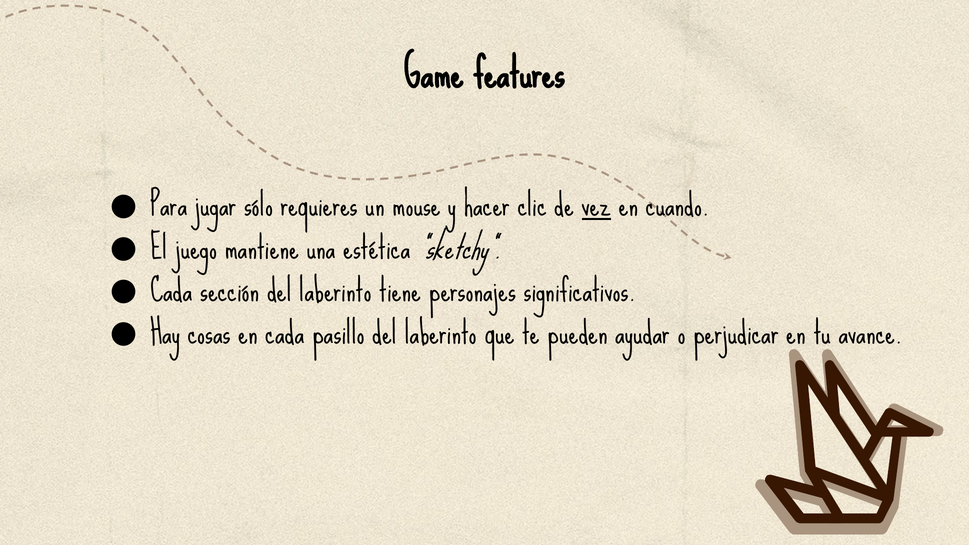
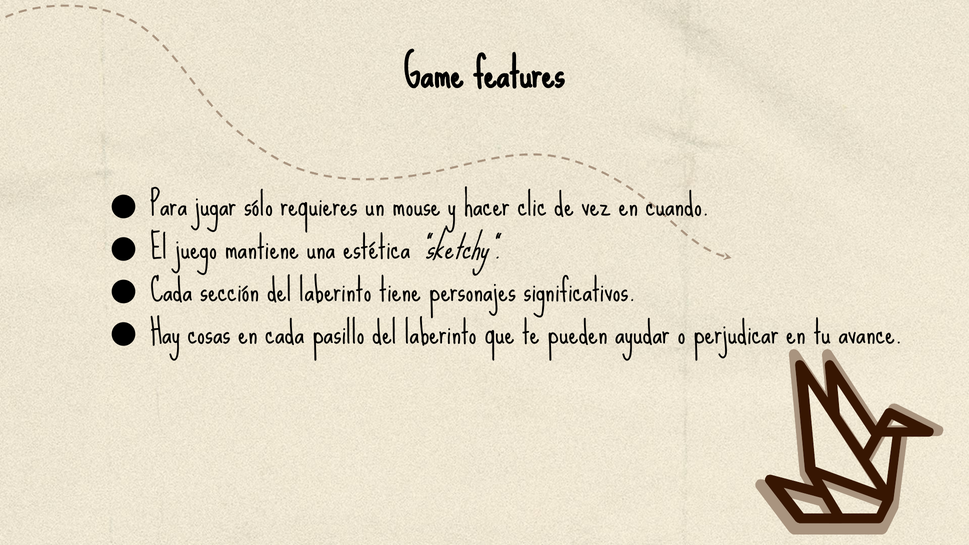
vez underline: present -> none
